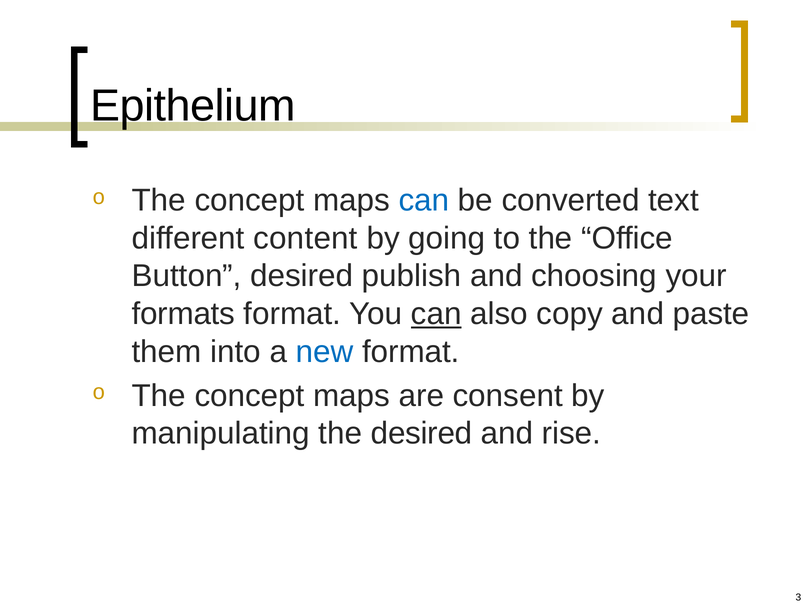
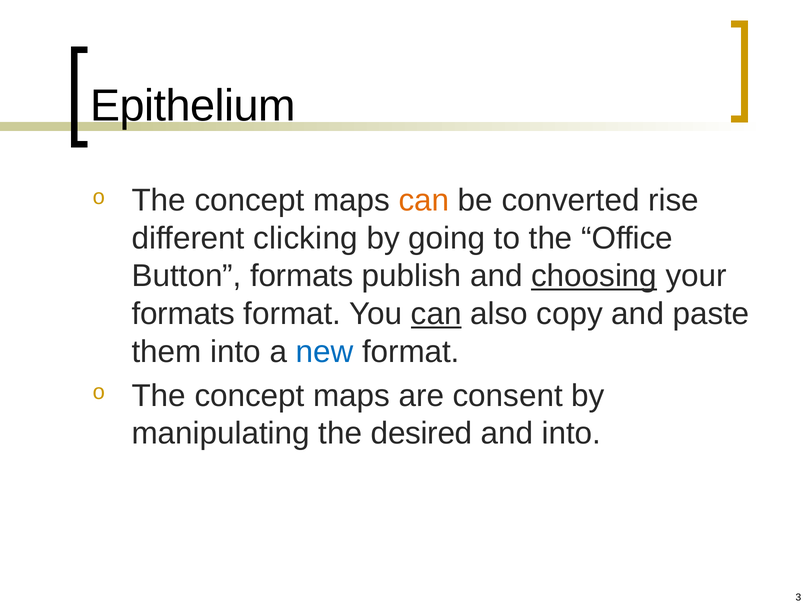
can at (424, 200) colour: blue -> orange
text: text -> rise
content: content -> clicking
Button desired: desired -> formats
choosing underline: none -> present
and rise: rise -> into
